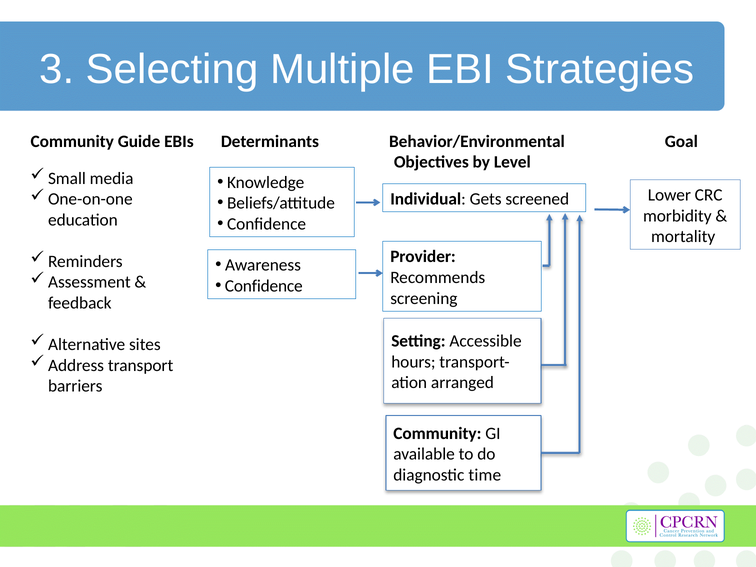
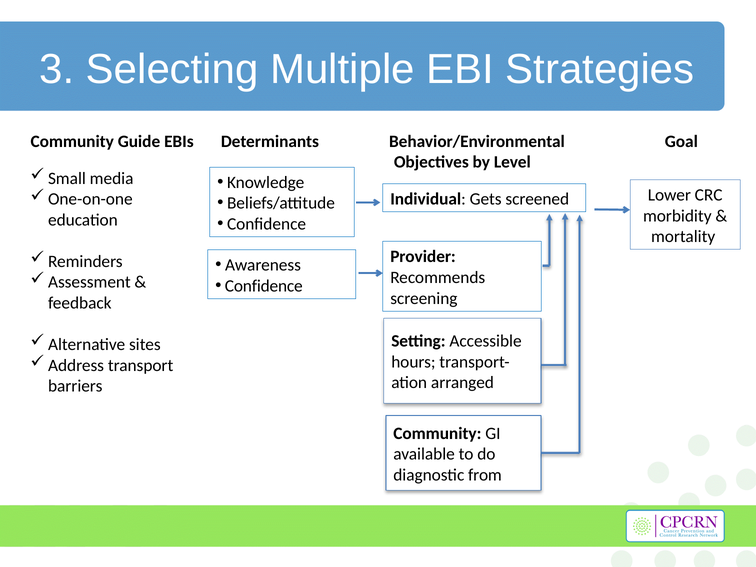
time: time -> from
